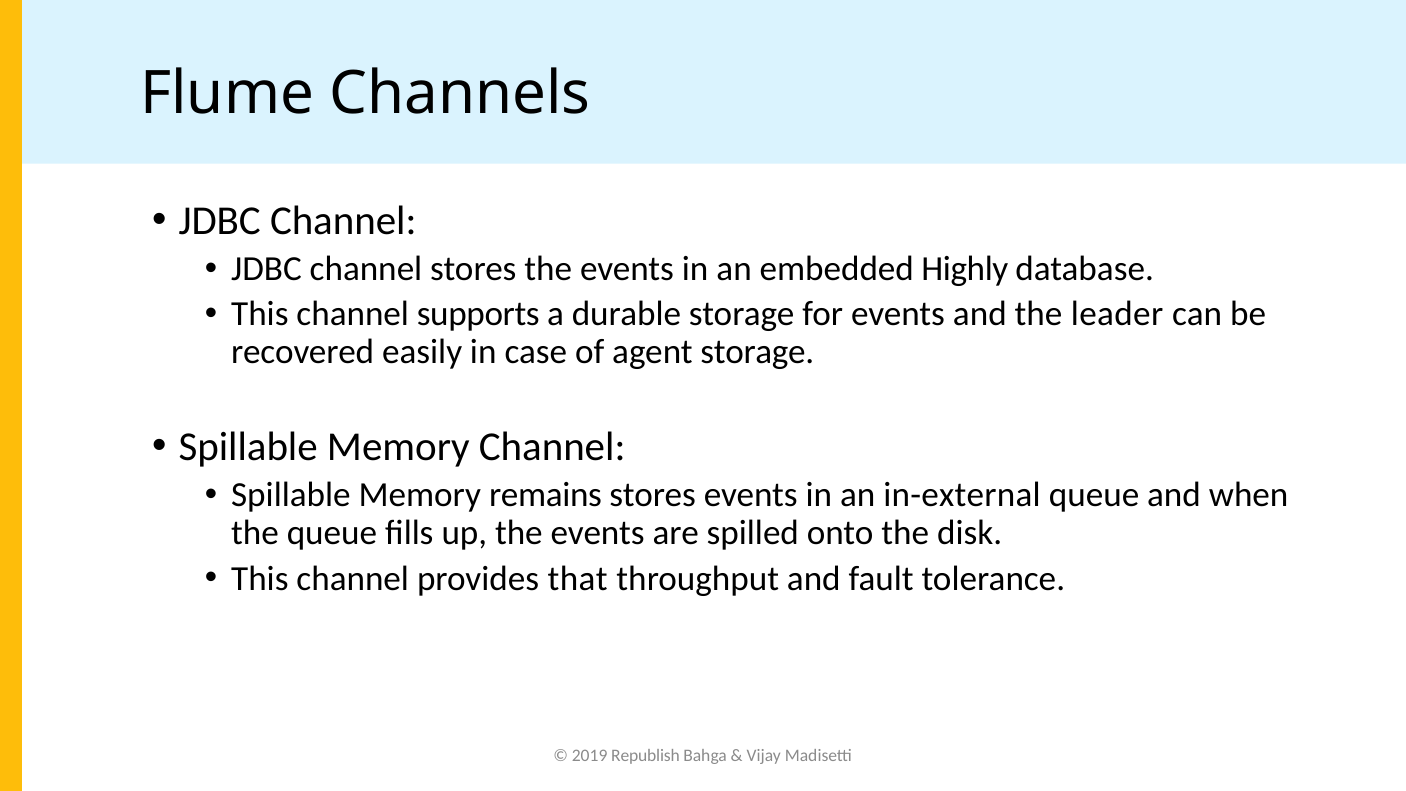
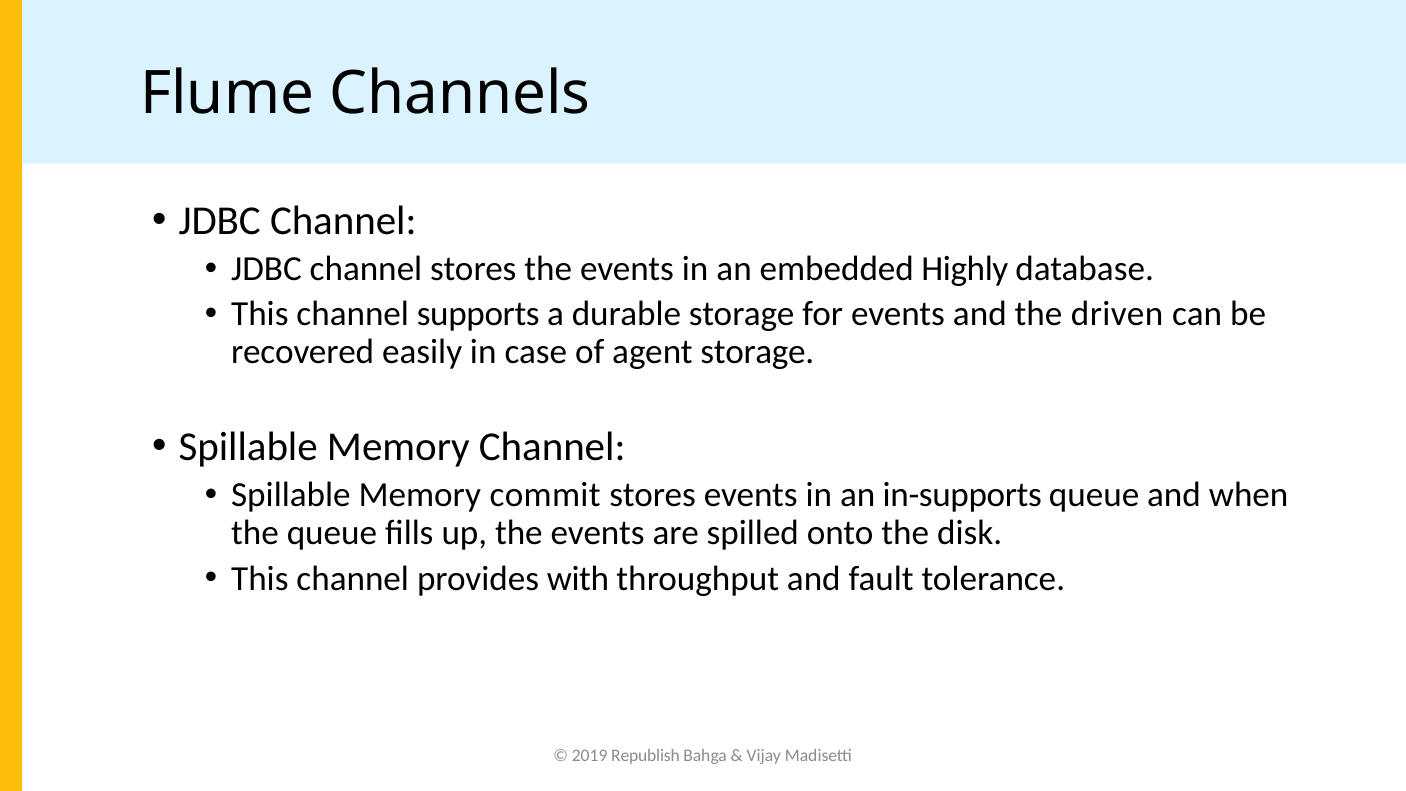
leader: leader -> driven
remains: remains -> commit
in-external: in-external -> in-supports
that: that -> with
